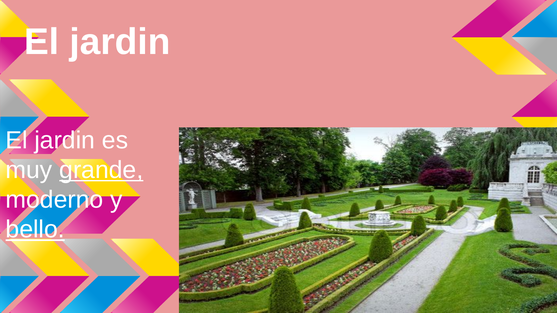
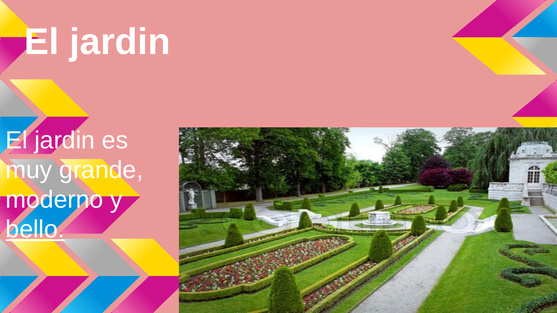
grande underline: present -> none
